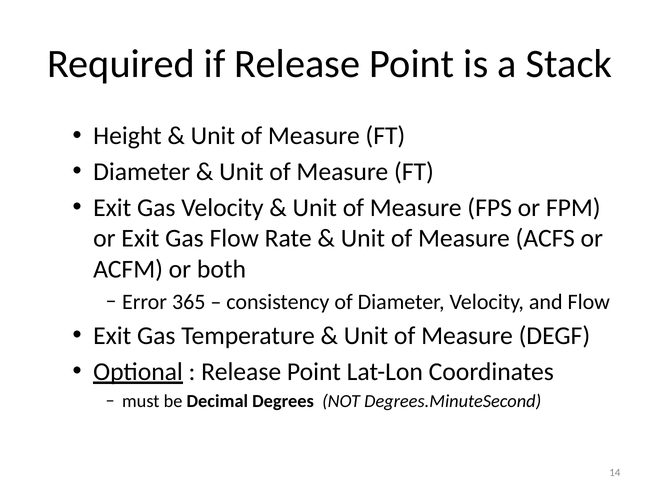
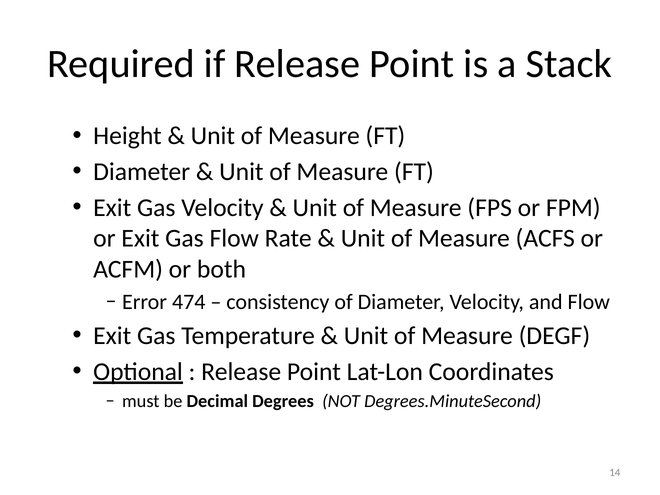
365: 365 -> 474
